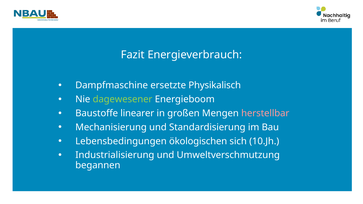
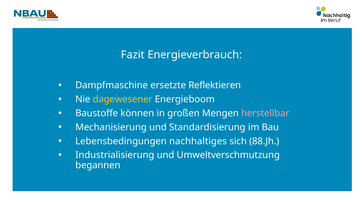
Physikalisch: Physikalisch -> Reflektieren
dagewesener colour: light green -> yellow
linearer: linearer -> können
ökologischen: ökologischen -> nachhaltiges
10.Jh: 10.Jh -> 88.Jh
